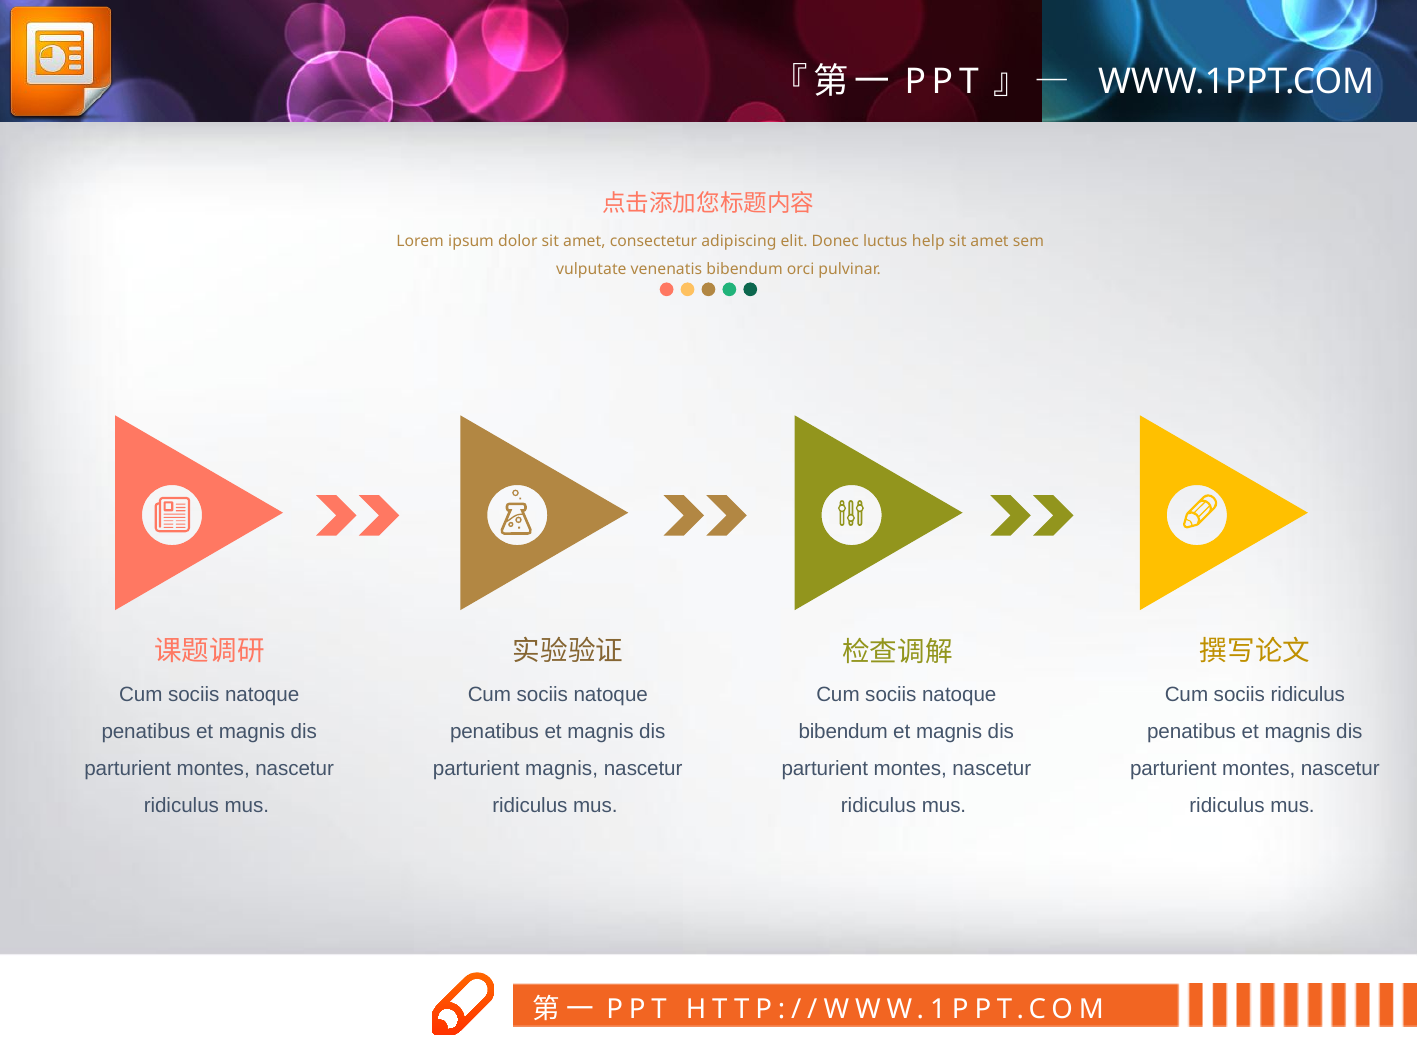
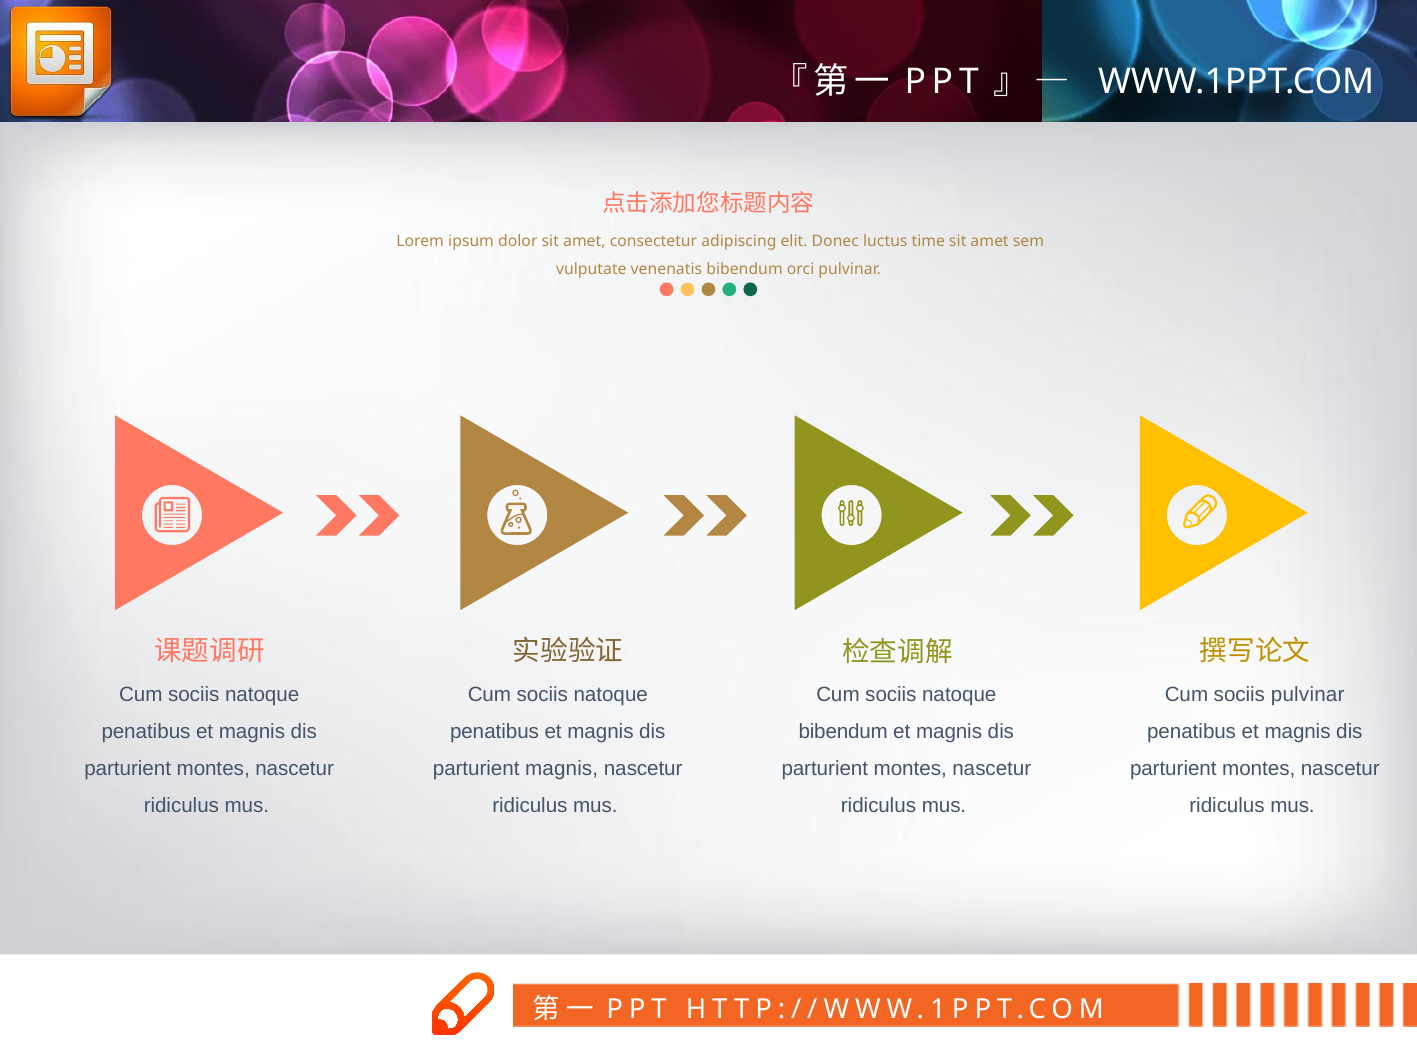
help: help -> time
sociis ridiculus: ridiculus -> pulvinar
